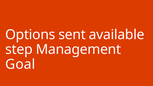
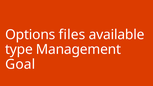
sent: sent -> files
step: step -> type
